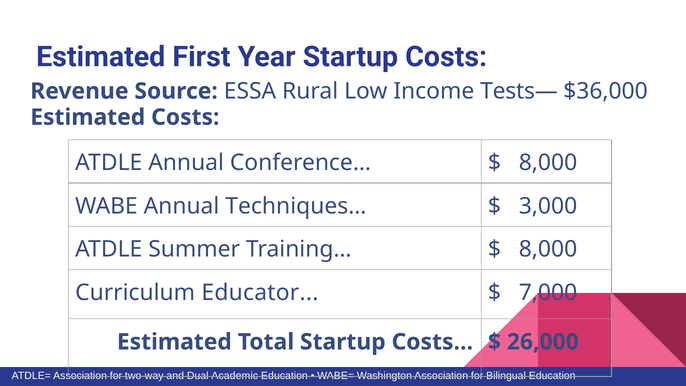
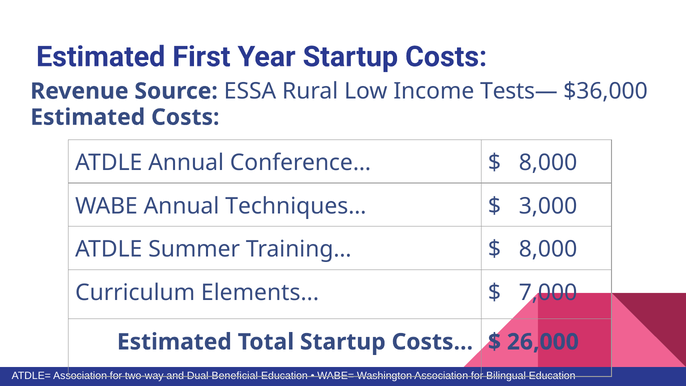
Educator: Educator -> Elements
Academic: Academic -> Beneficial
